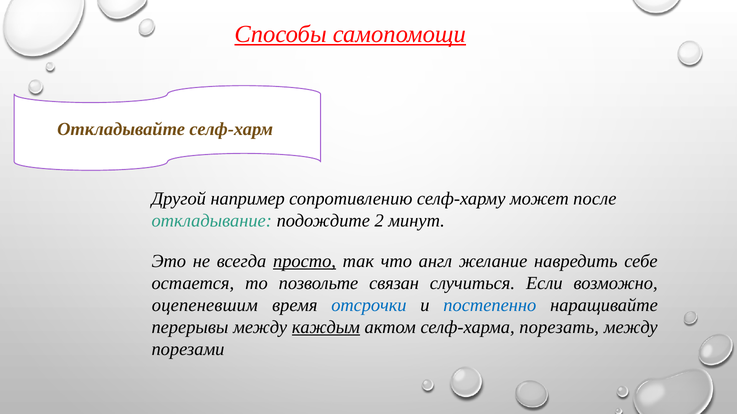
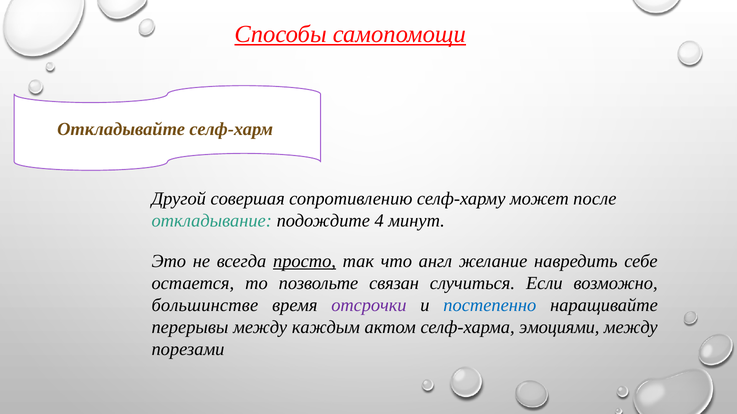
например: например -> совершая
2: 2 -> 4
оцепеневшим: оцепеневшим -> большинстве
отсрочки colour: blue -> purple
каждым underline: present -> none
порезать: порезать -> эмоциями
